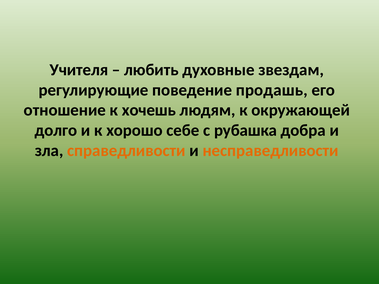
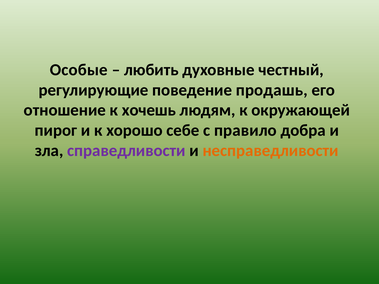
Учителя: Учителя -> Особые
звездам: звездам -> честный
долго: долго -> пирог
рубашка: рубашка -> правило
справедливости colour: orange -> purple
